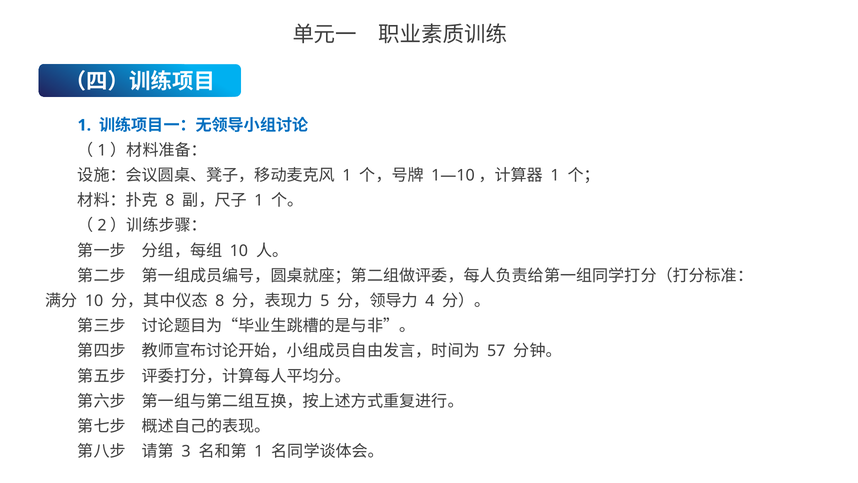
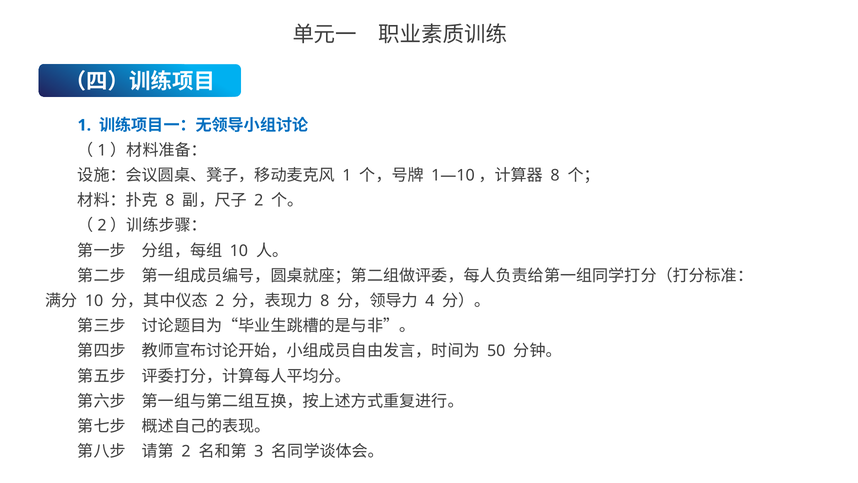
1 at (555, 175): 1 -> 8
1 at (259, 200): 1 -> 2
8 at (220, 301): 8 -> 2
5 at (325, 301): 5 -> 8
57: 57 -> 50
3 at (186, 451): 3 -> 2
1 at (259, 451): 1 -> 3
